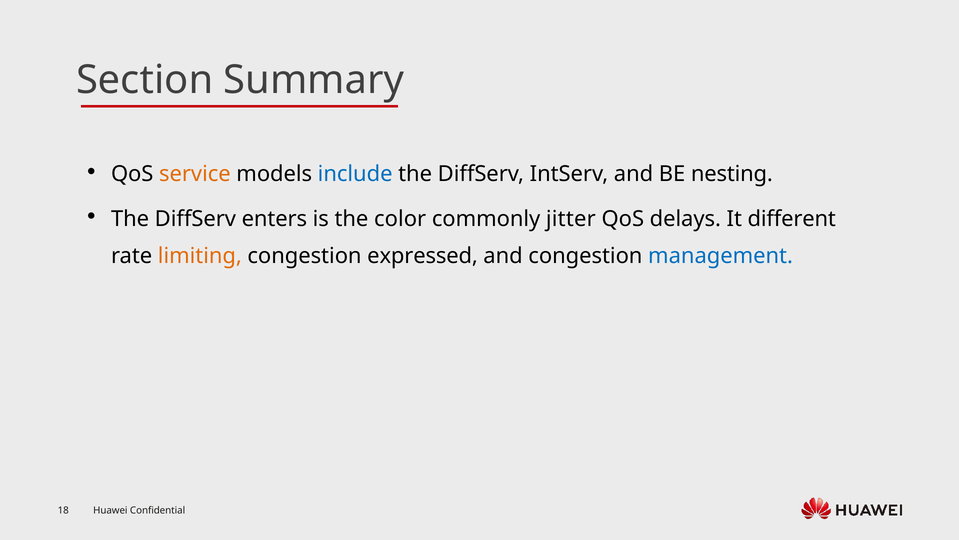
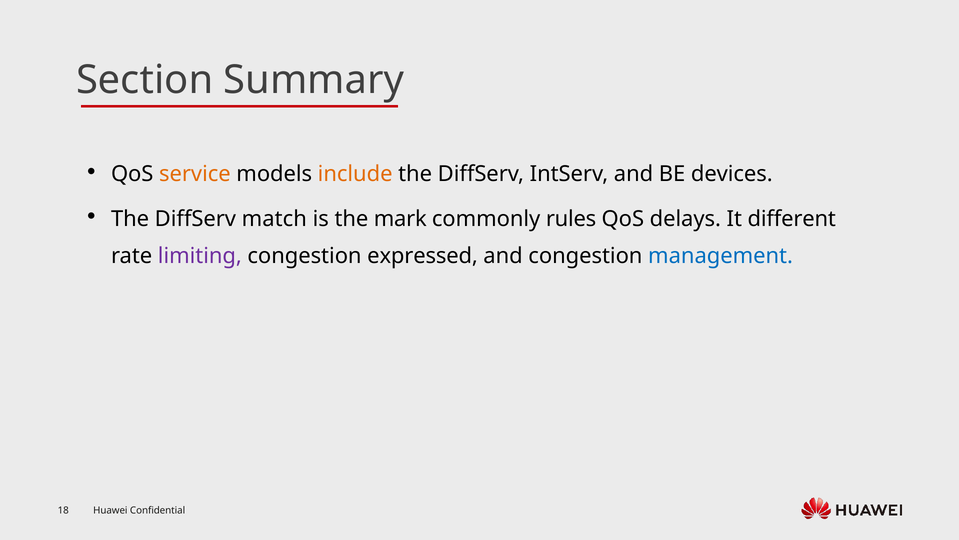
include colour: blue -> orange
nesting: nesting -> devices
enters: enters -> match
color: color -> mark
jitter: jitter -> rules
limiting colour: orange -> purple
